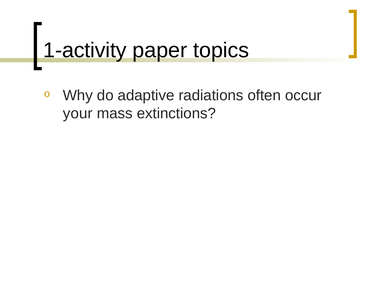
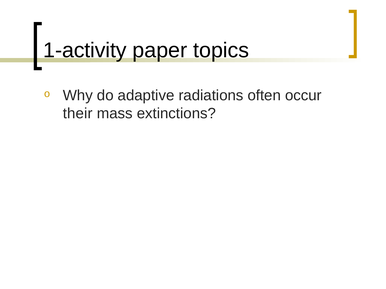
your: your -> their
